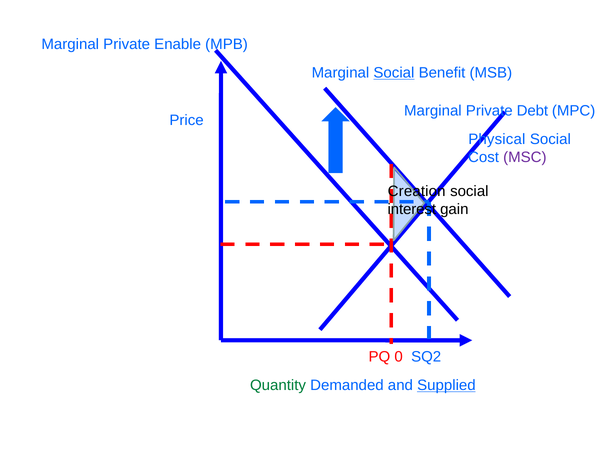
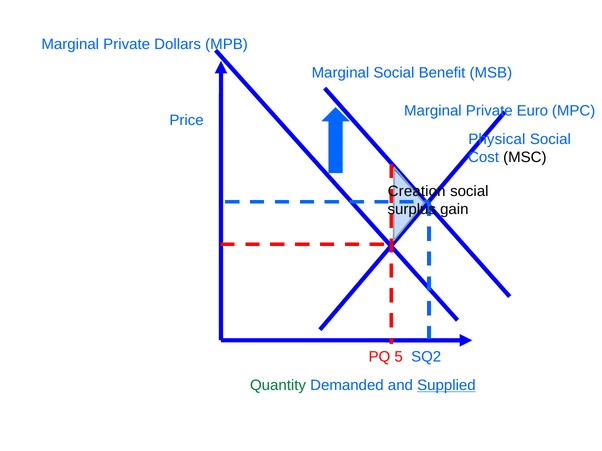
Enable: Enable -> Dollars
Social at (394, 73) underline: present -> none
Debt: Debt -> Euro
MSC colour: purple -> black
interest: interest -> surplus
0: 0 -> 5
